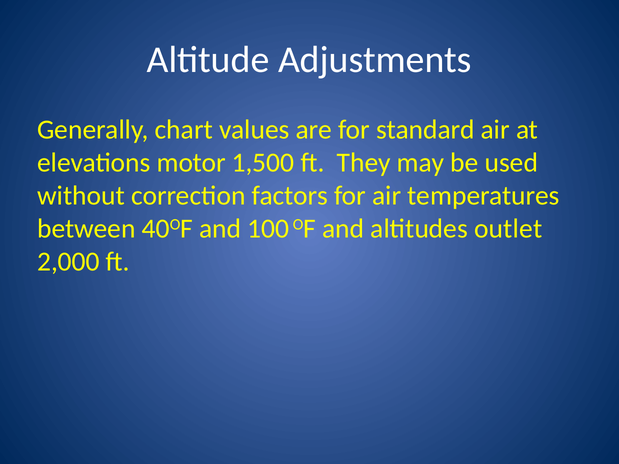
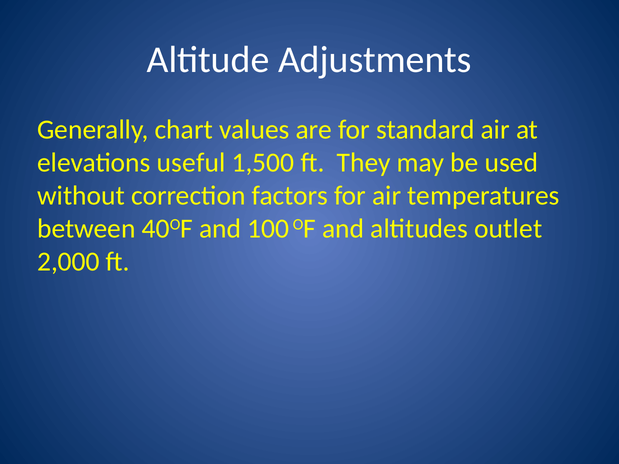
motor: motor -> useful
